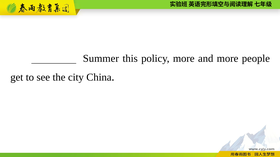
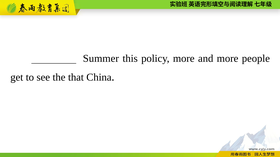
city: city -> that
